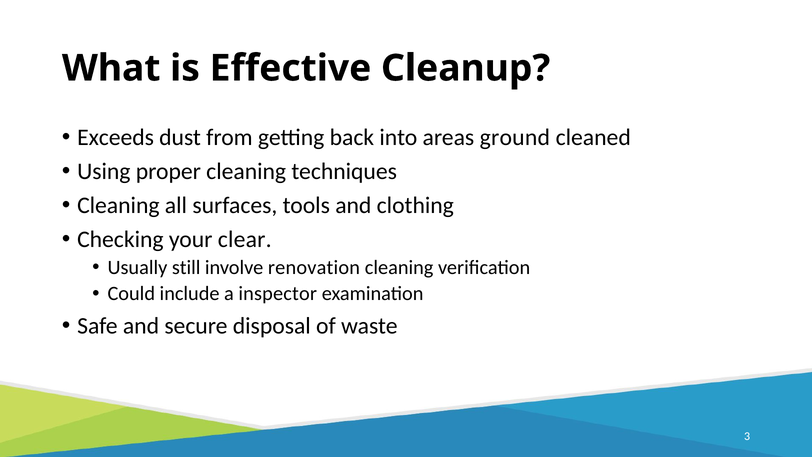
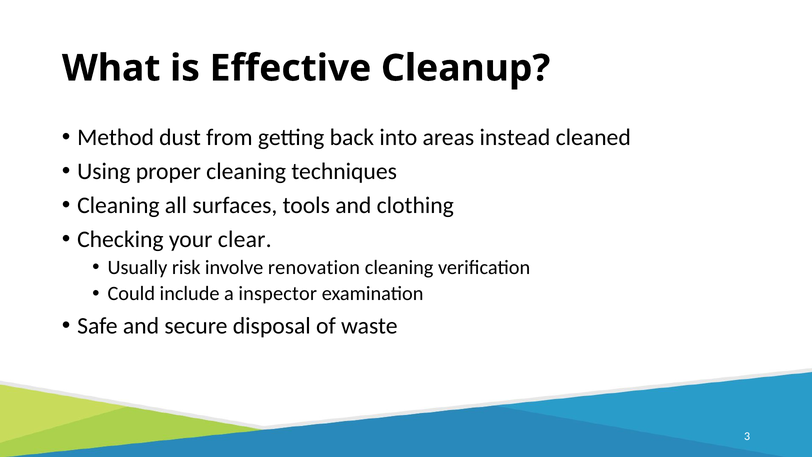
Exceeds: Exceeds -> Method
ground: ground -> instead
still: still -> risk
